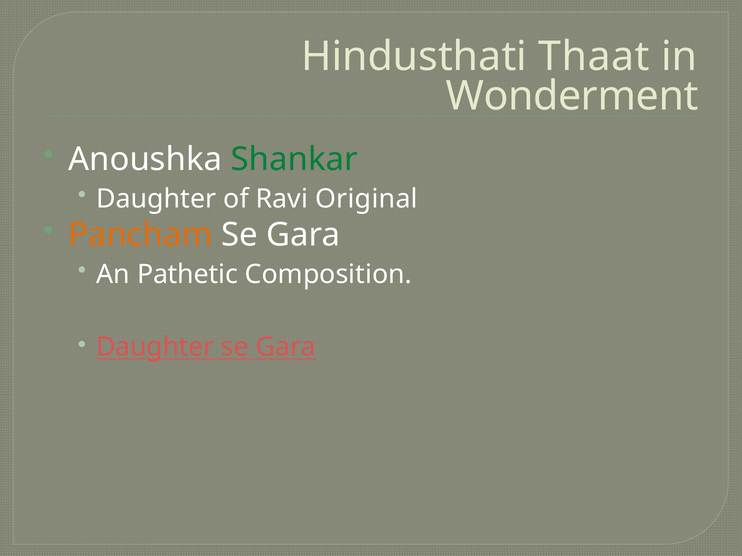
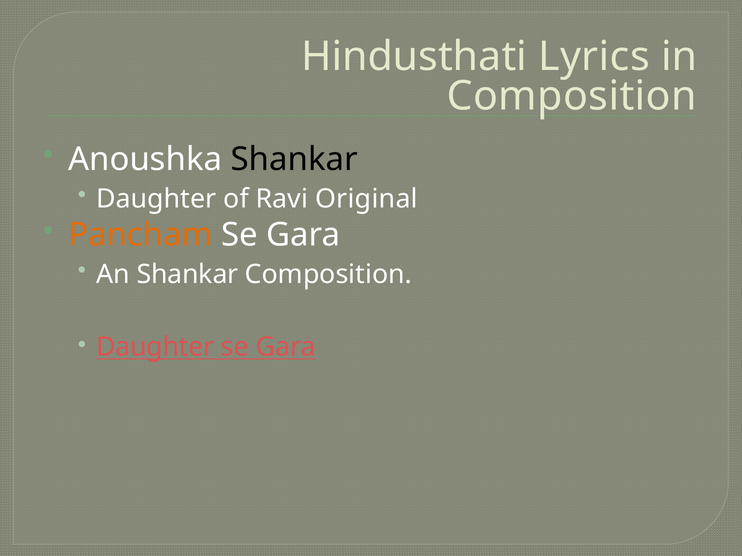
Thaat: Thaat -> Lyrics
Wonderment at (572, 96): Wonderment -> Composition
Shankar at (294, 159) colour: green -> black
An Pathetic: Pathetic -> Shankar
